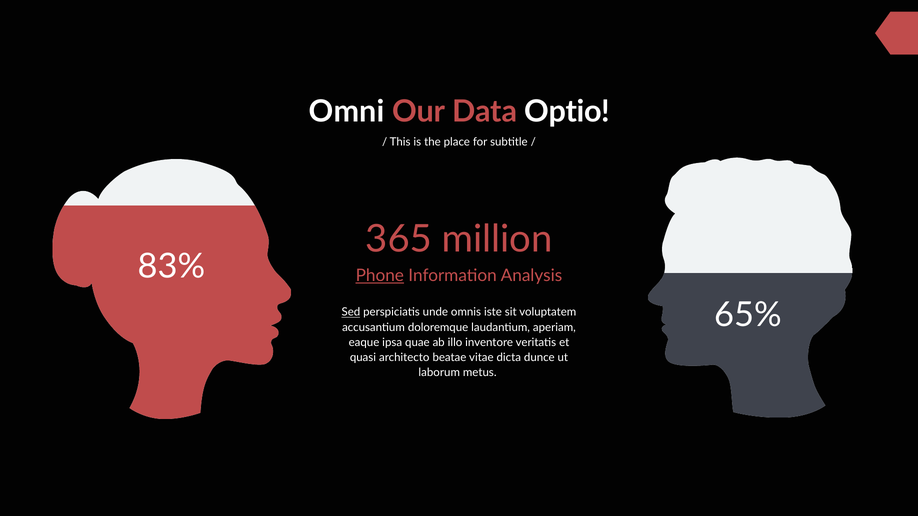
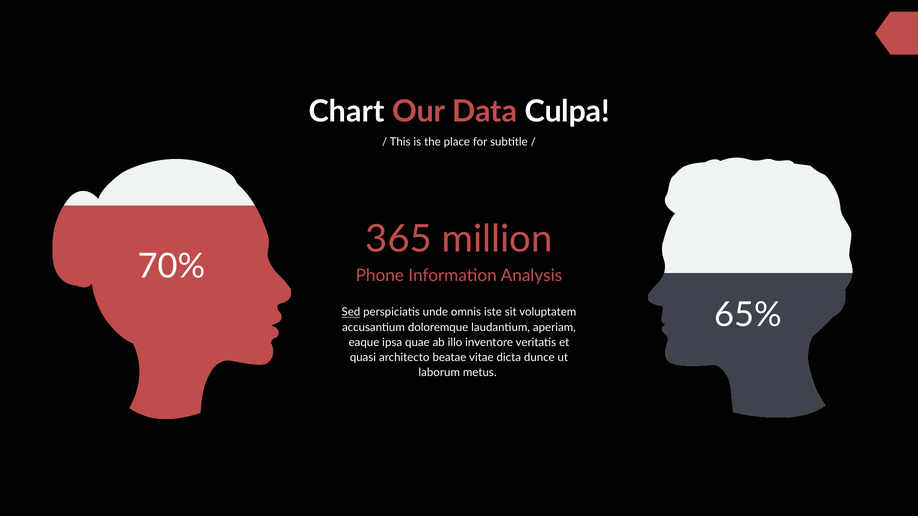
Omni: Omni -> Chart
Optio: Optio -> Culpa
83%: 83% -> 70%
Phone underline: present -> none
